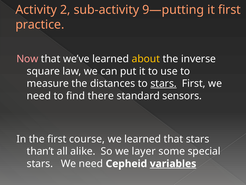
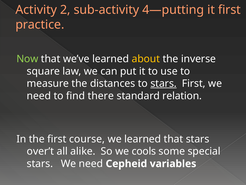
9—putting: 9—putting -> 4—putting
Now colour: pink -> light green
sensors: sensors -> relation
than’t: than’t -> over’t
layer: layer -> cools
variables underline: present -> none
